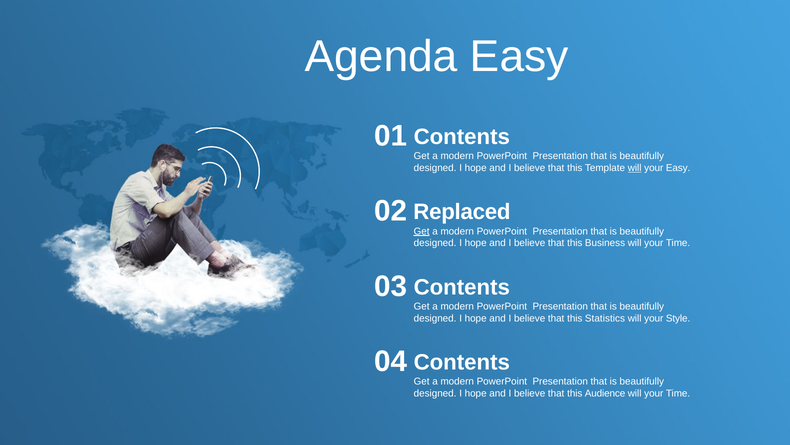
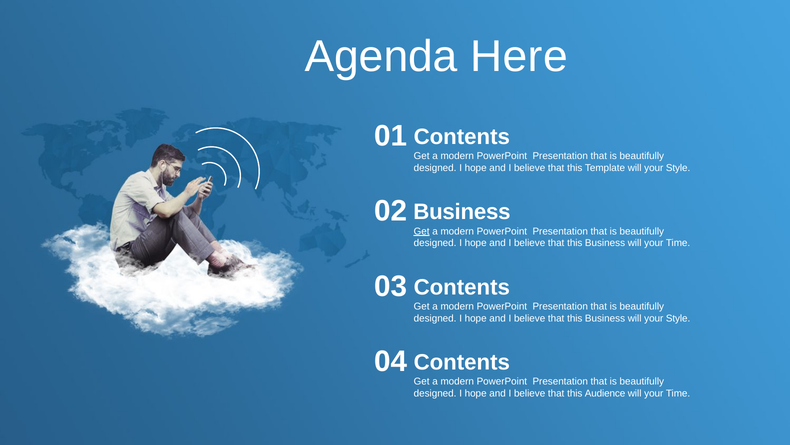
Agenda Easy: Easy -> Here
will at (635, 168) underline: present -> none
Easy at (678, 168): Easy -> Style
Replaced at (462, 212): Replaced -> Business
Statistics at (605, 318): Statistics -> Business
